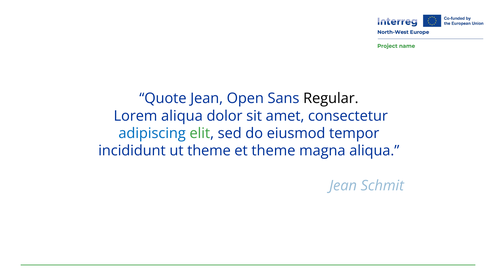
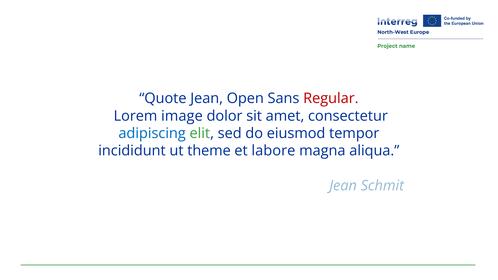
Regular colour: black -> red
Lorem aliqua: aliqua -> image
et theme: theme -> labore
